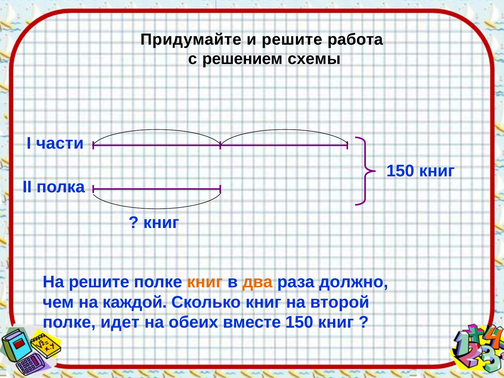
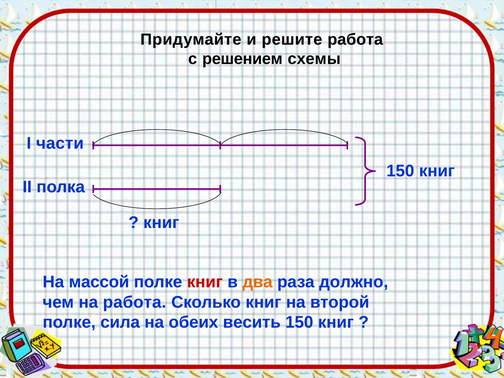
На решите: решите -> массой
книг at (205, 282) colour: orange -> red
на каждой: каждой -> работа
идет: идет -> сила
вместе: вместе -> весить
